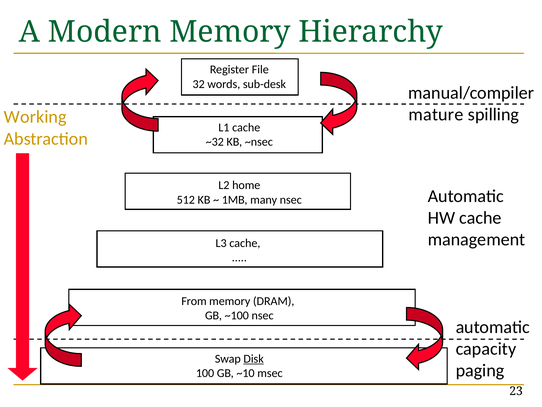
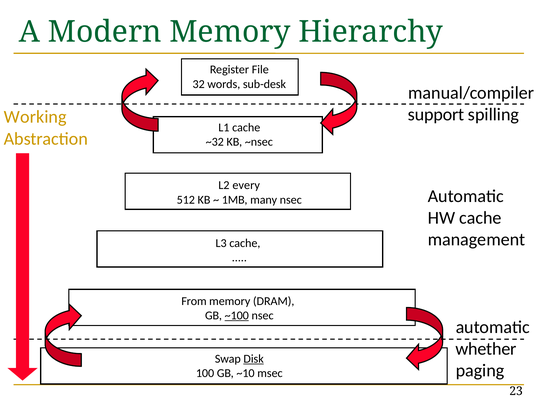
mature: mature -> support
home: home -> every
~100 underline: none -> present
capacity: capacity -> whether
